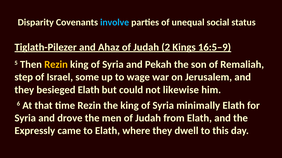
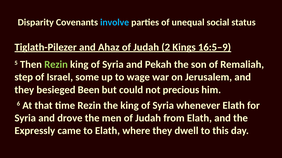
Rezin at (56, 65) colour: yellow -> light green
besieged Elath: Elath -> Been
likewise: likewise -> precious
minimally: minimally -> whenever
